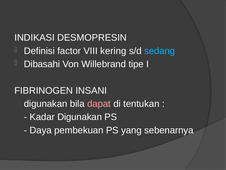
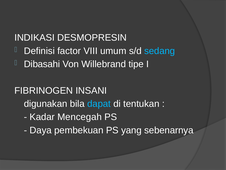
kering: kering -> umum
dapat colour: pink -> light blue
Kadar Digunakan: Digunakan -> Mencegah
